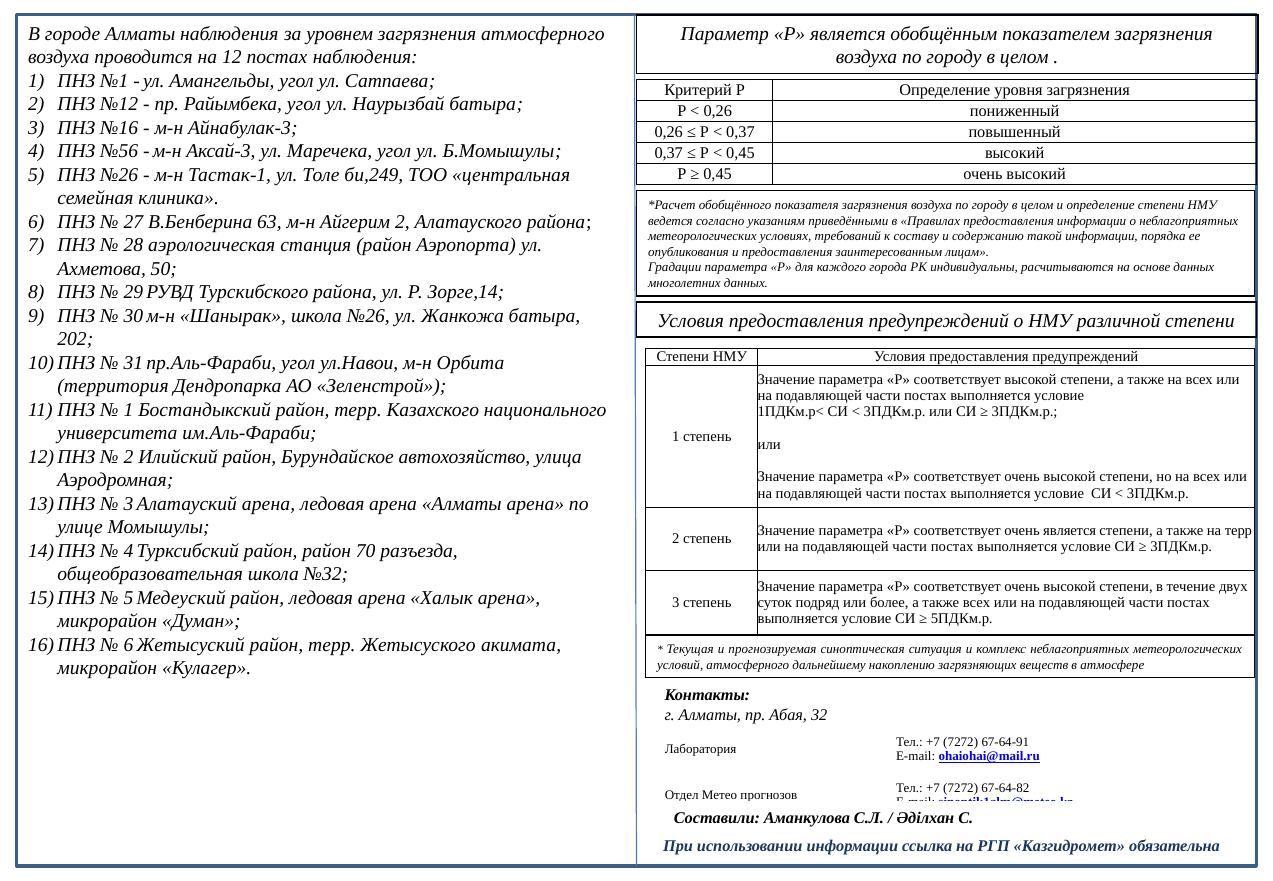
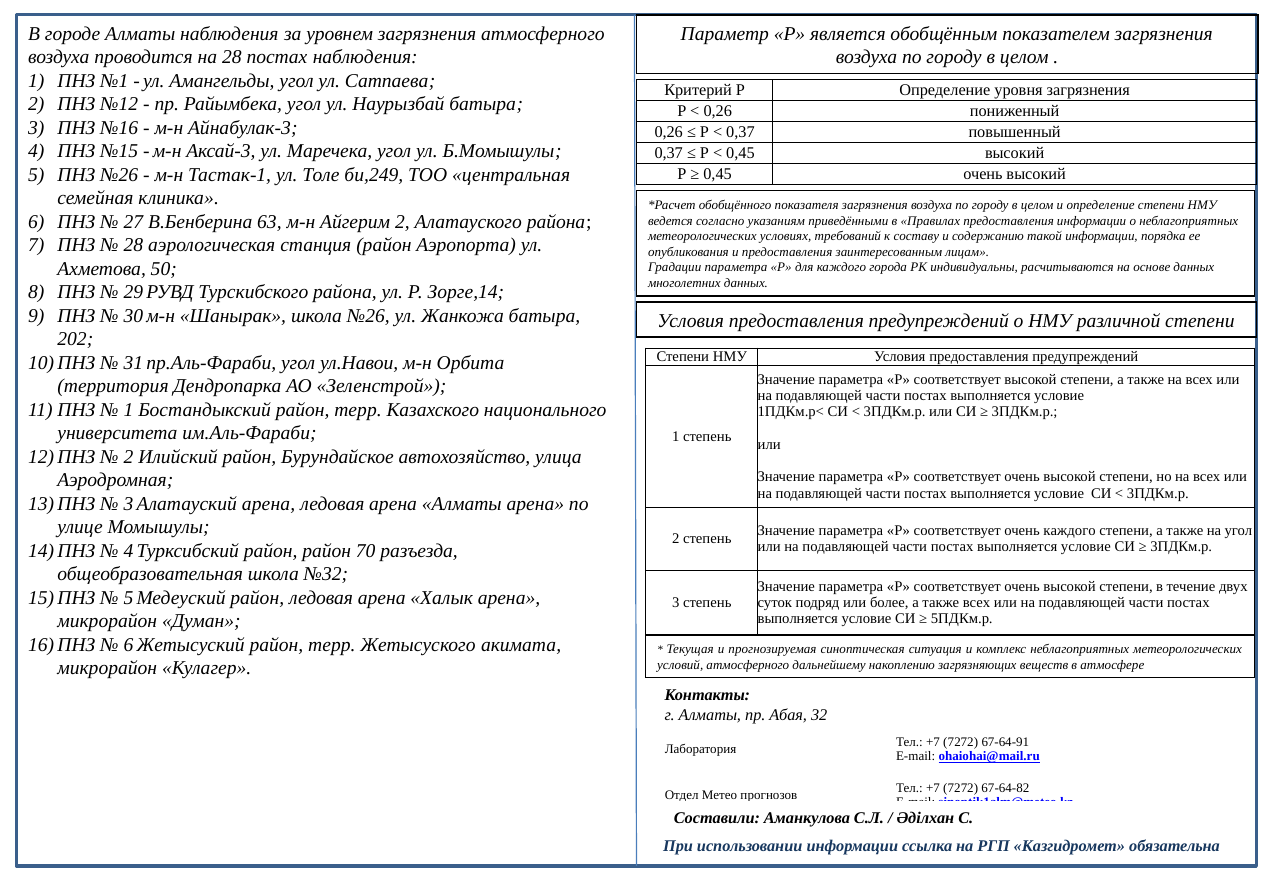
на 12: 12 -> 28
№56: №56 -> №15
очень является: является -> каждого
на терр: терр -> угол
